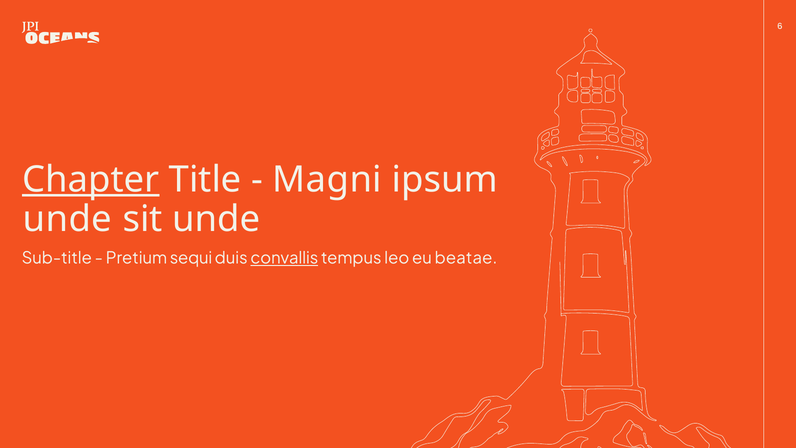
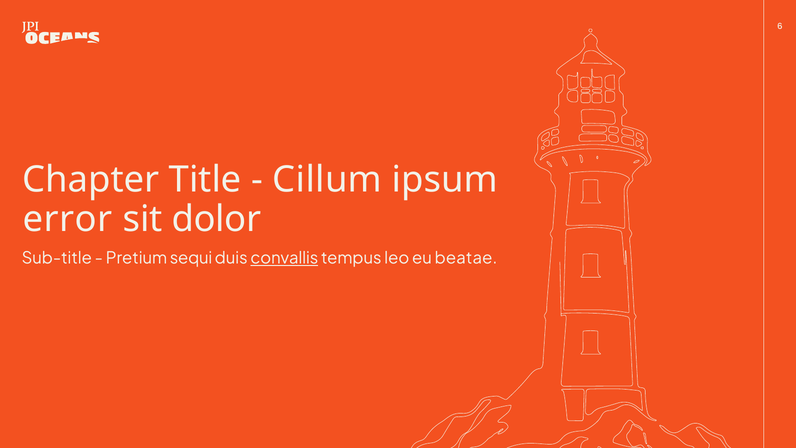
Chapter underline: present -> none
Magni: Magni -> Cillum
unde at (67, 219): unde -> error
sit unde: unde -> dolor
